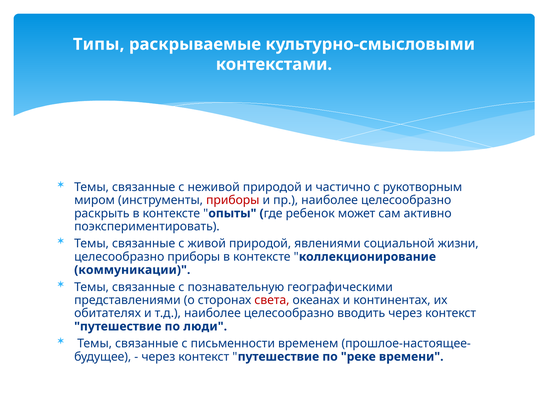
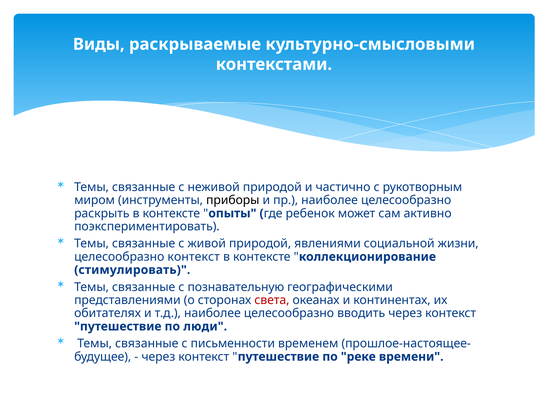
Типы: Типы -> Виды
приборы at (233, 200) colour: red -> black
целесообразно приборы: приборы -> контекст
коммуникации: коммуникации -> стимулировать
